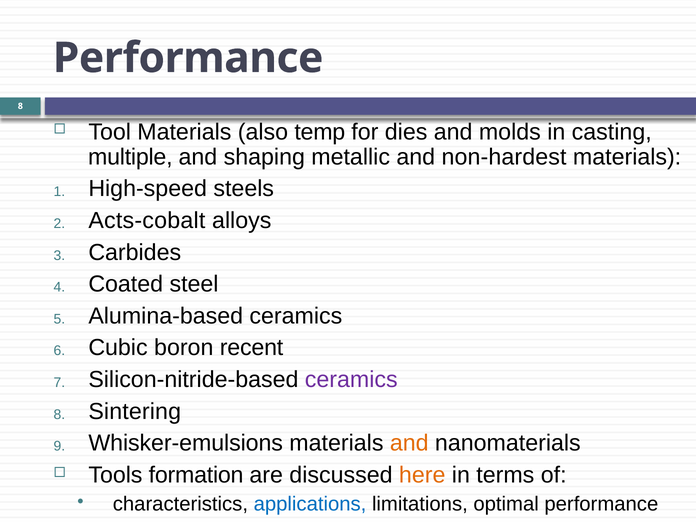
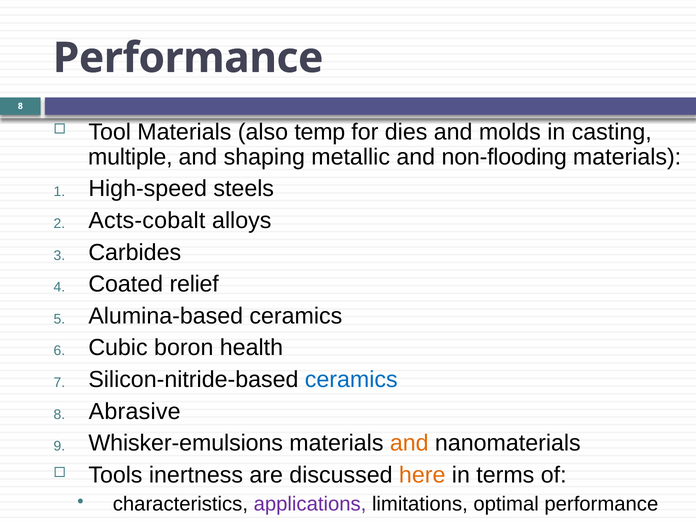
non-hardest: non-hardest -> non-flooding
steel: steel -> relief
recent: recent -> health
ceramics at (351, 380) colour: purple -> blue
Sintering: Sintering -> Abrasive
formation: formation -> inertness
applications colour: blue -> purple
